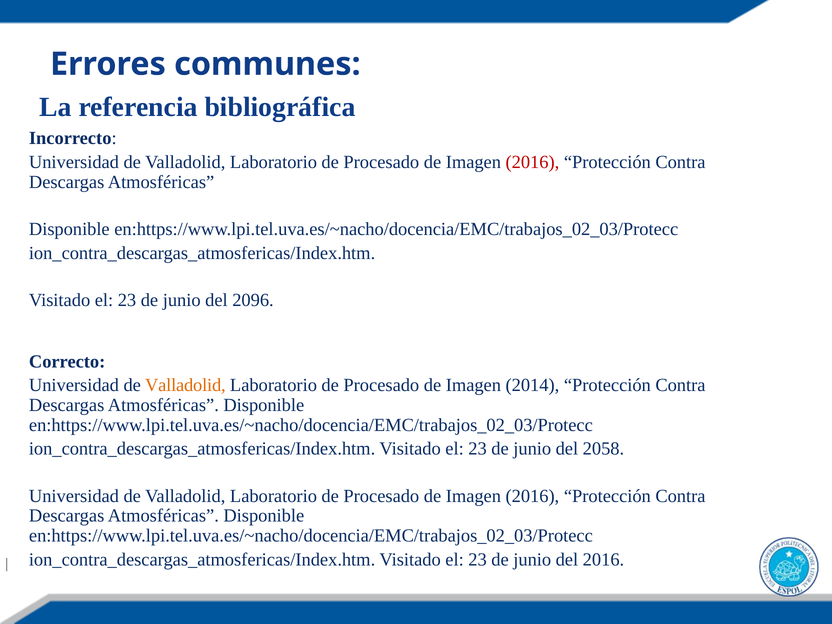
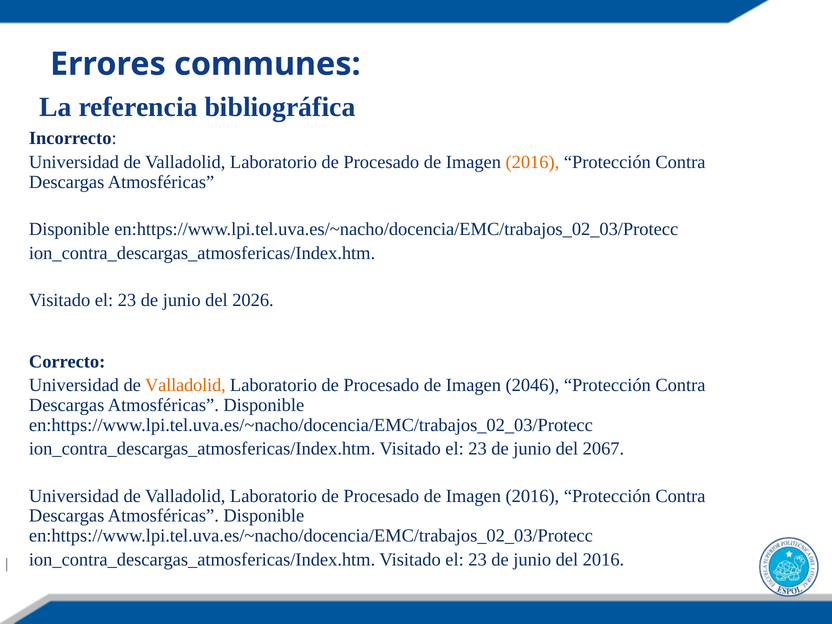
2016 at (532, 162) colour: red -> orange
2096: 2096 -> 2026
2014: 2014 -> 2046
2058: 2058 -> 2067
